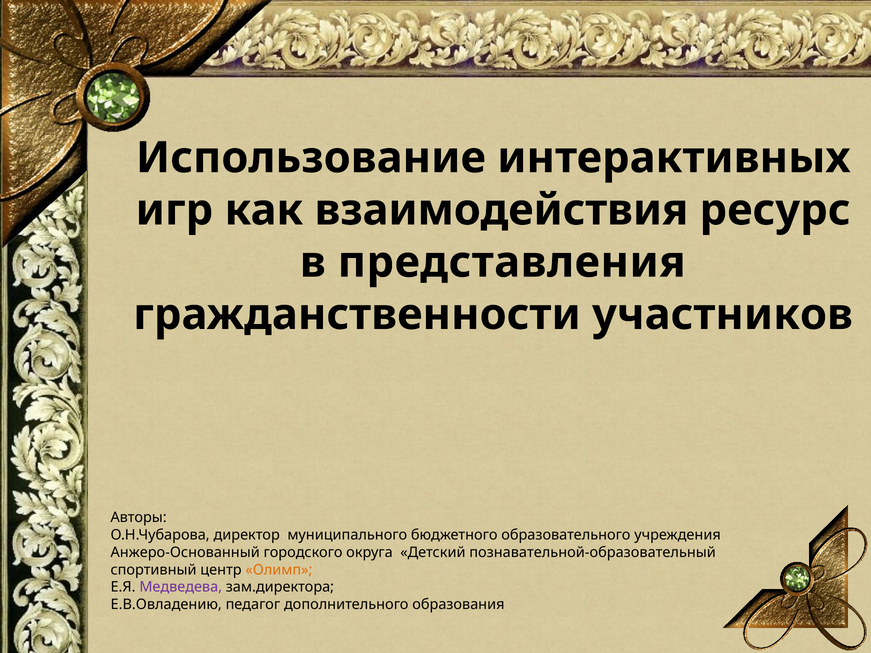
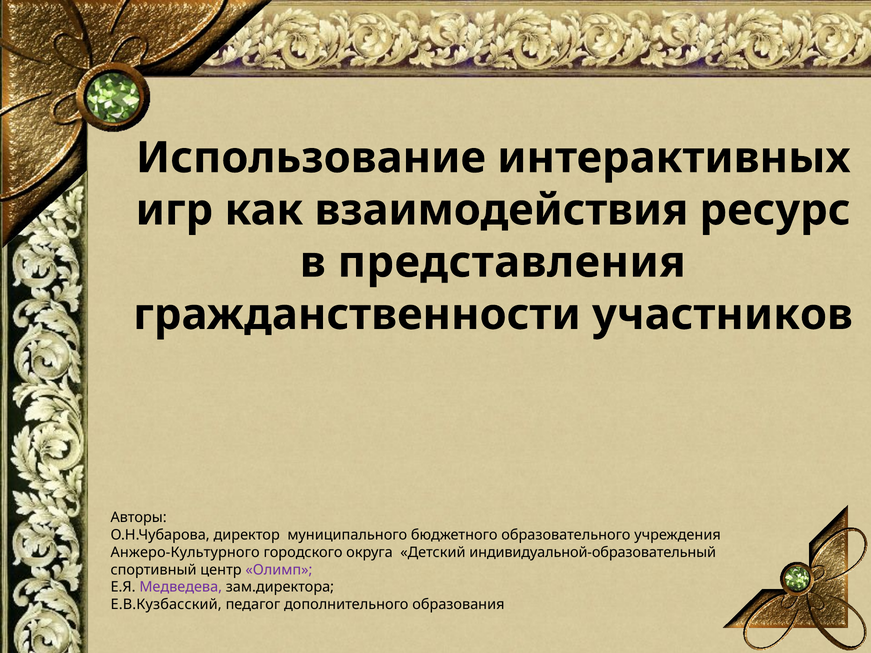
Анжеро-Основанный: Анжеро-Основанный -> Анжеро-Культурного
познавательной-образовательный: познавательной-образовательный -> индивидуальной-образовательный
Олимп colour: orange -> purple
Е.В.Овладению: Е.В.Овладению -> Е.В.Кузбасский
